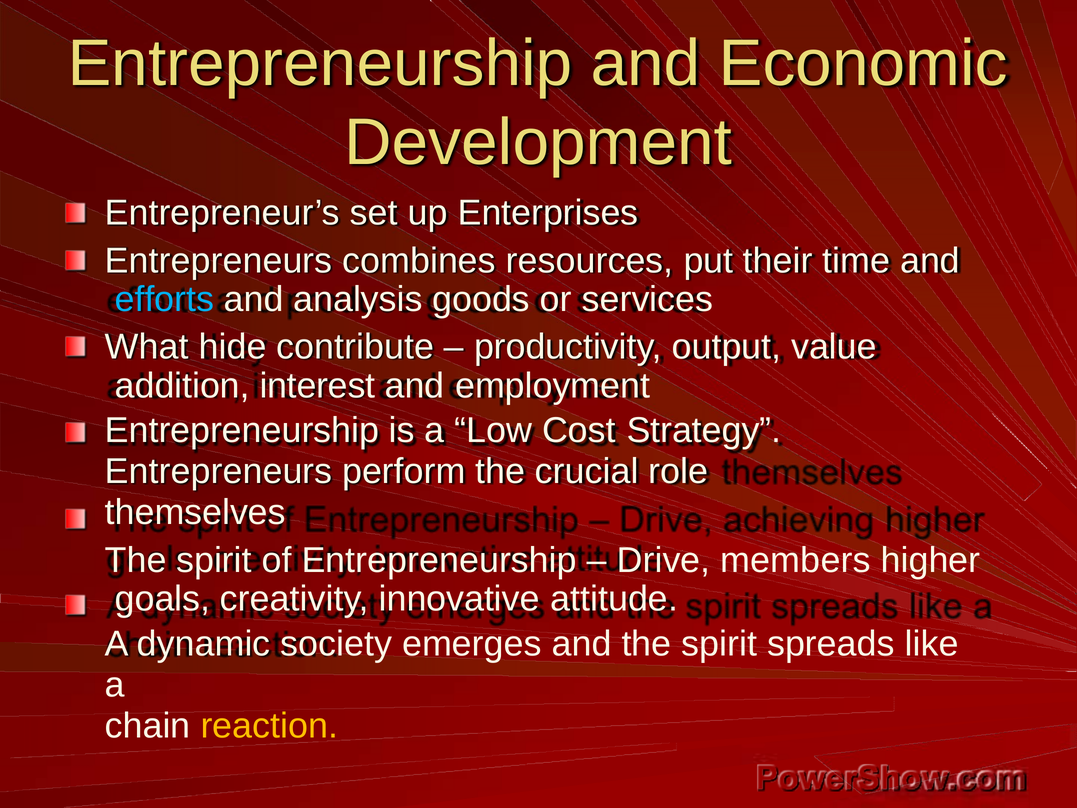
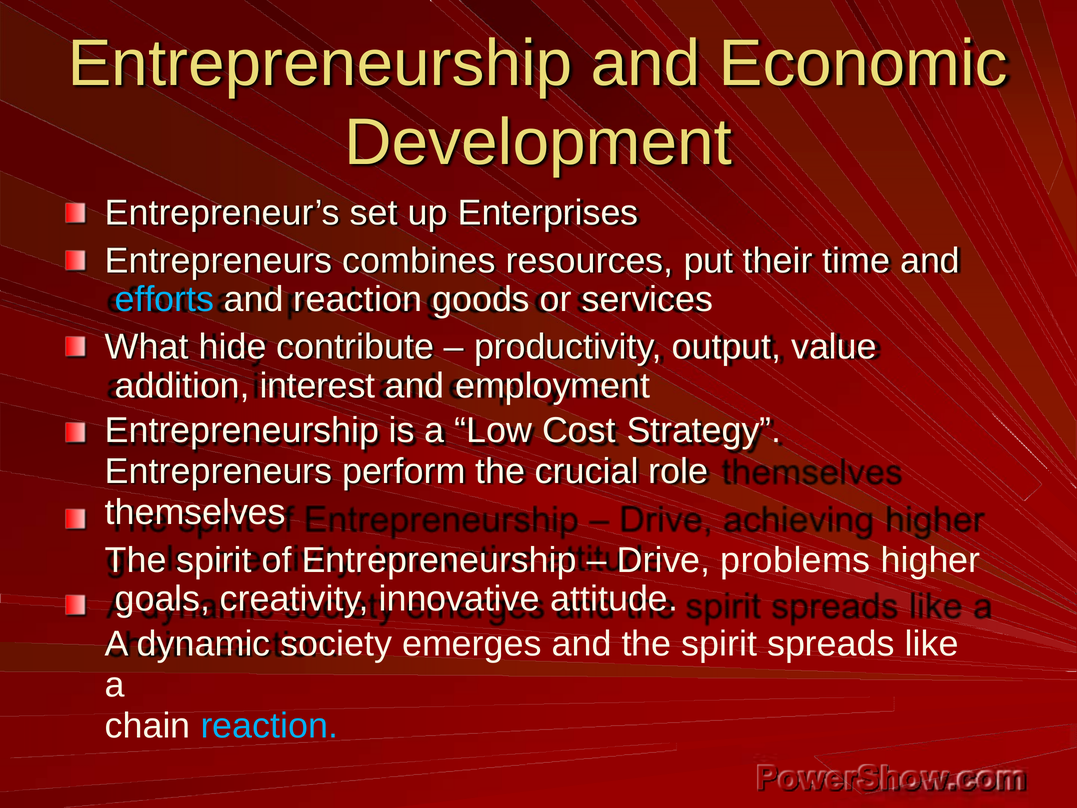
and analysis: analysis -> reaction
members: members -> problems
reaction at (269, 726) colour: yellow -> light blue
